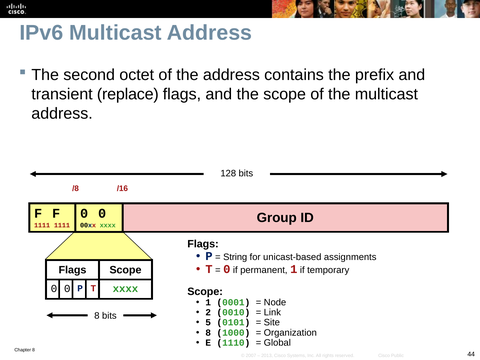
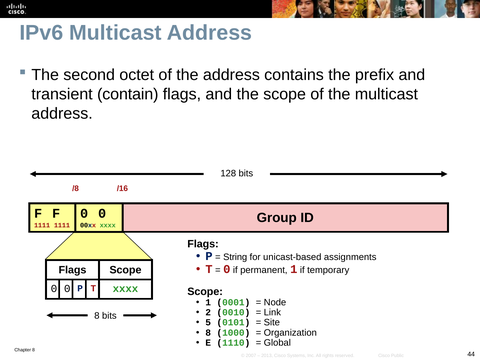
replace: replace -> contain
